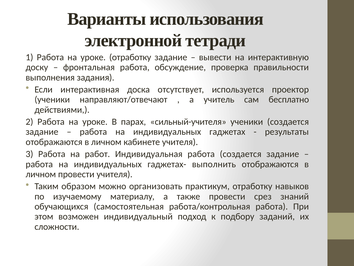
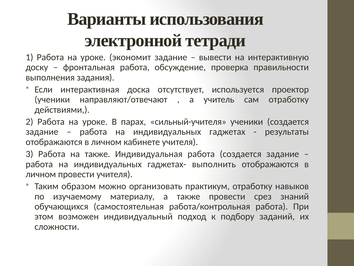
уроке отработку: отработку -> экономит
сам бесплатно: бесплатно -> отработку
на работ: работ -> также
